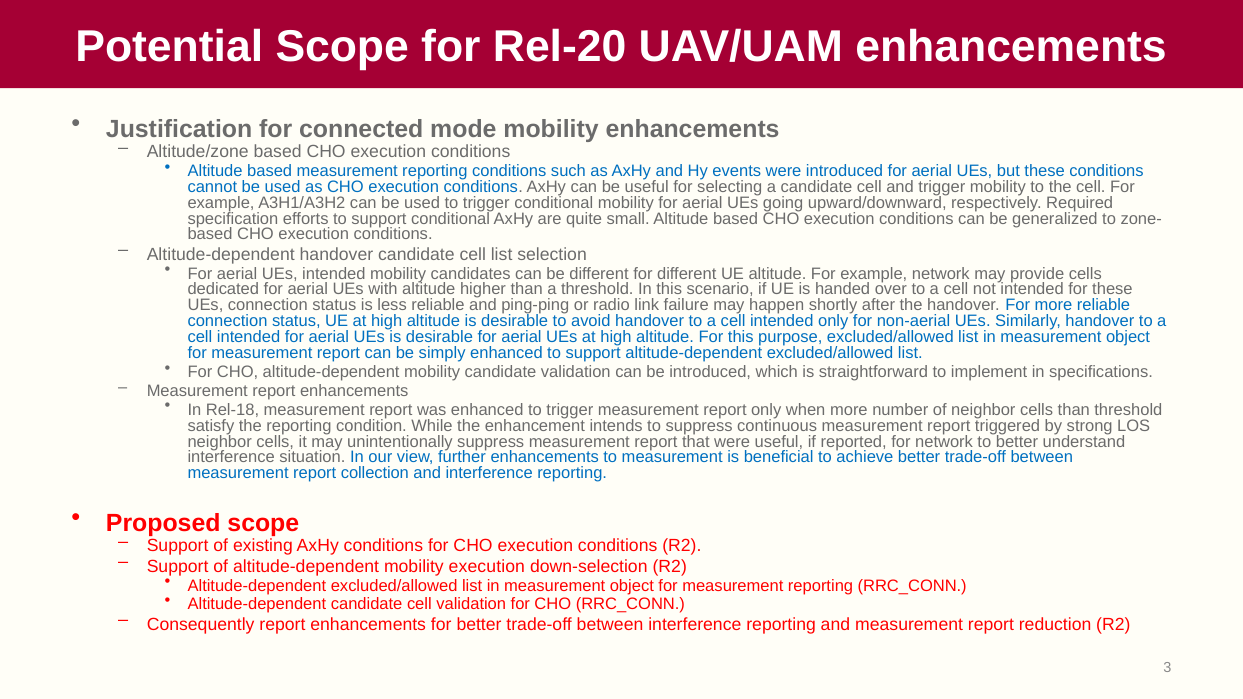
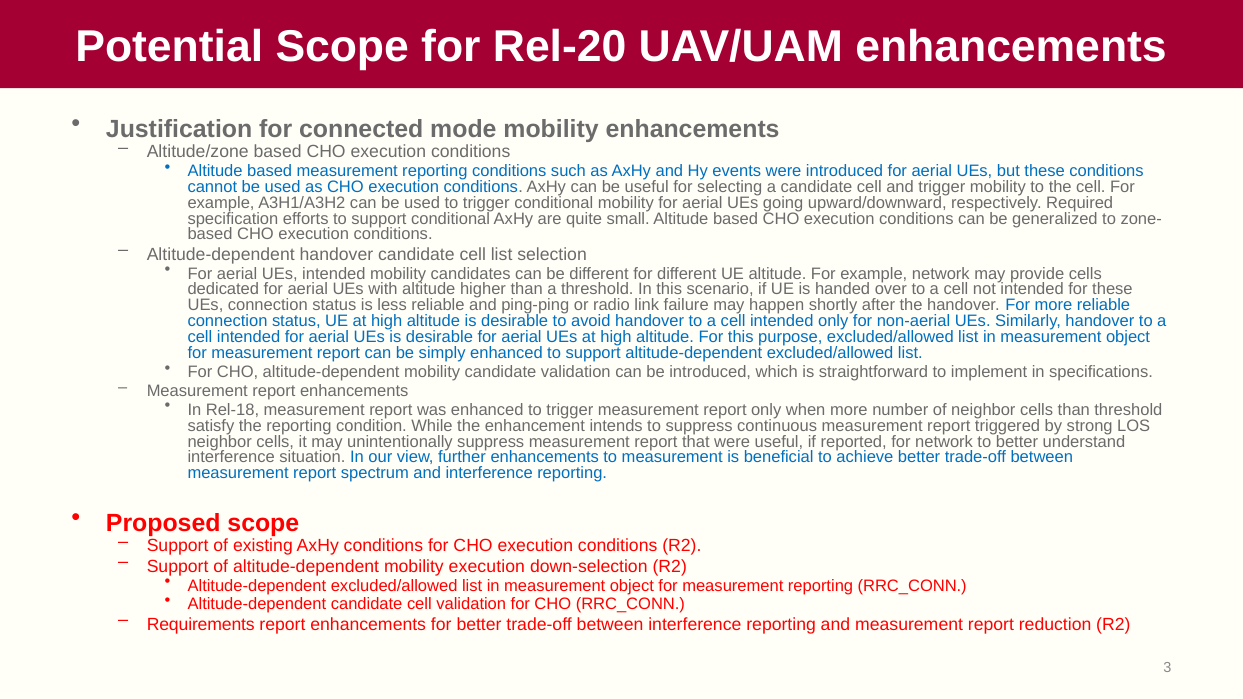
collection: collection -> spectrum
Consequently: Consequently -> Requirements
